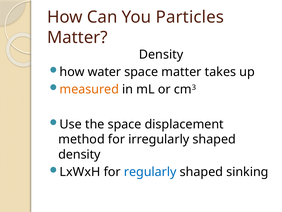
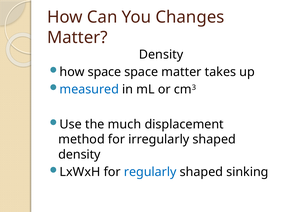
Particles: Particles -> Changes
how water: water -> space
measured colour: orange -> blue
the space: space -> much
